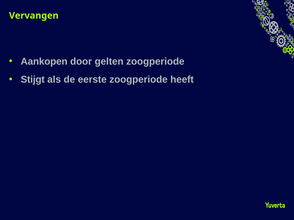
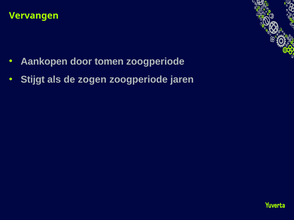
gelten: gelten -> tomen
eerste: eerste -> zogen
heeft: heeft -> jaren
